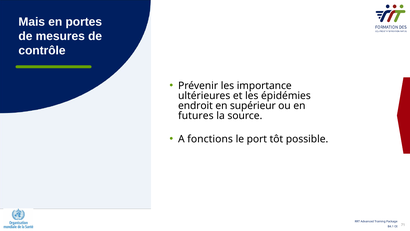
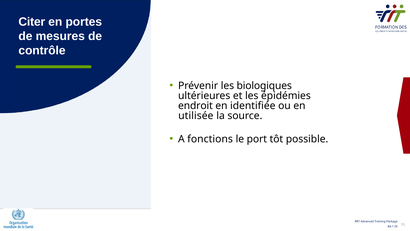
Mais: Mais -> Citer
importance: importance -> biologiques
supérieur: supérieur -> identifiée
futures: futures -> utilisée
